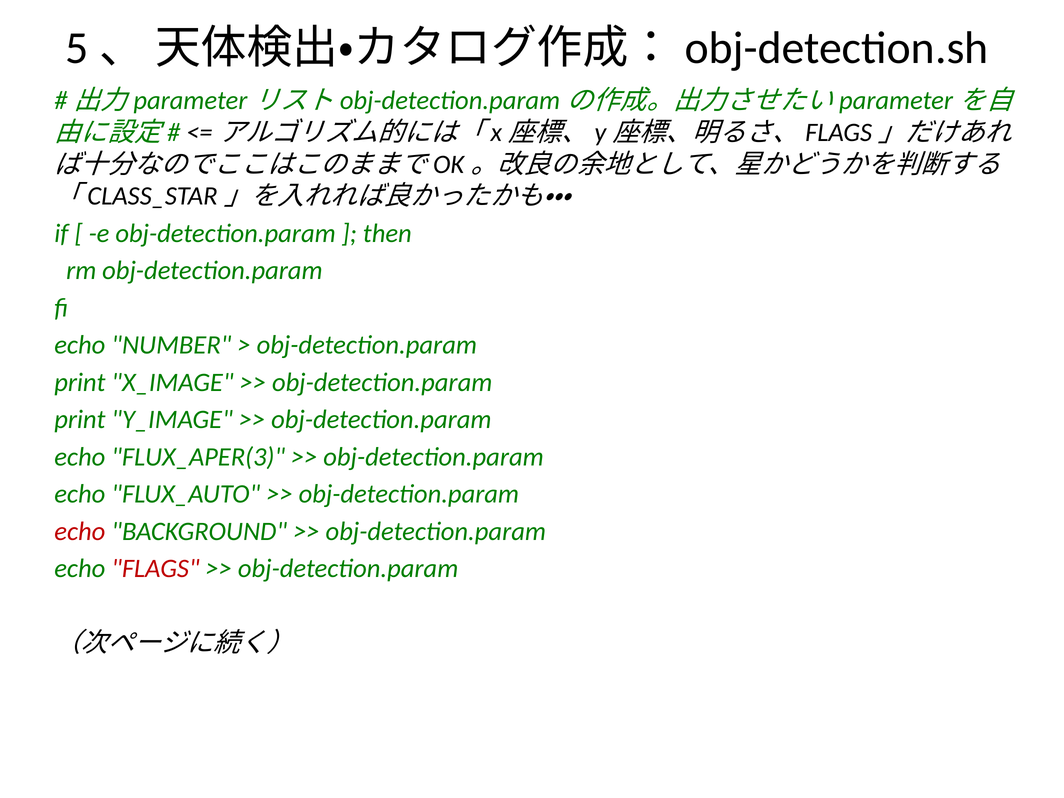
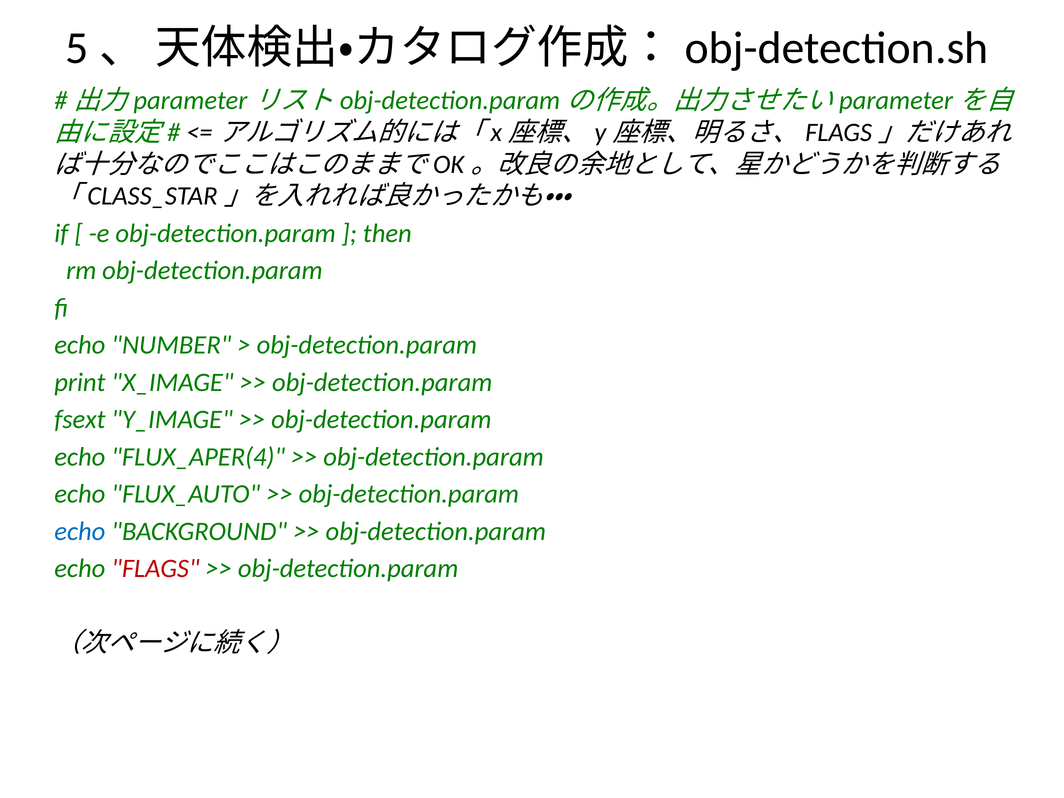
print at (80, 420): print -> fsext
FLUX_APER(3: FLUX_APER(3 -> FLUX_APER(4
echo at (80, 531) colour: red -> blue
